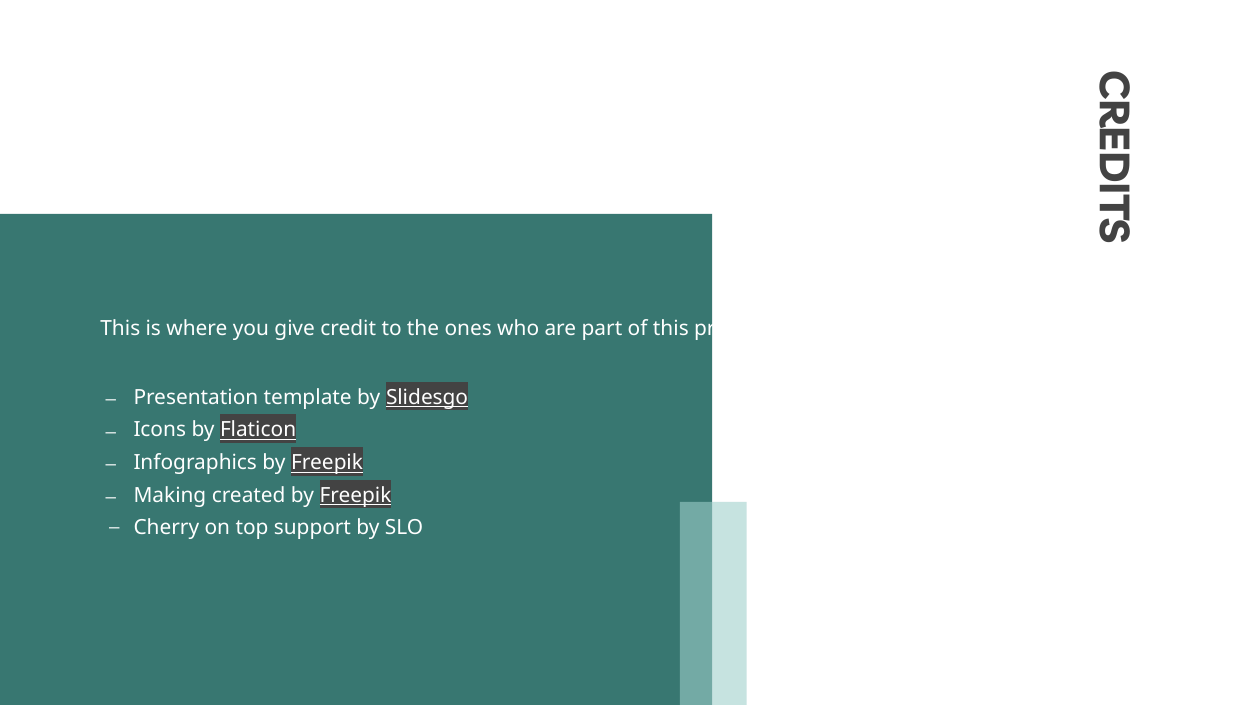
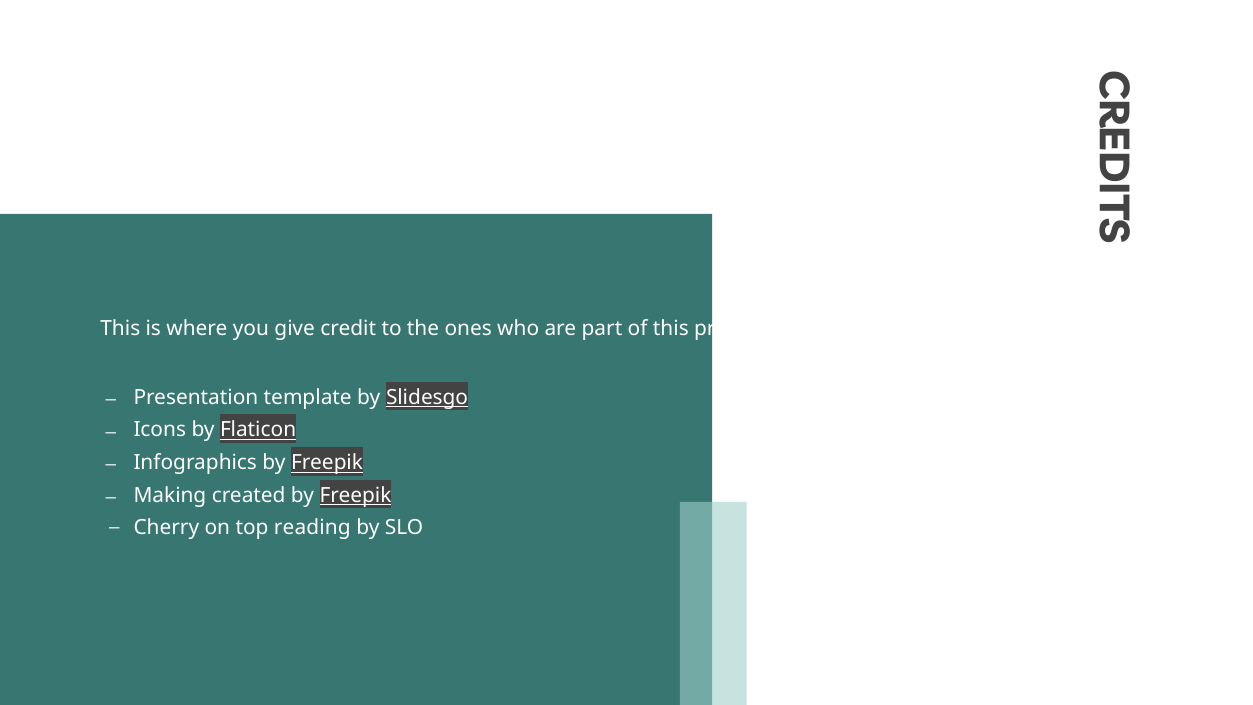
support: support -> reading
